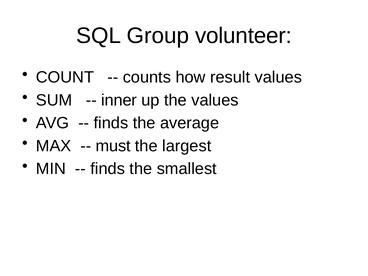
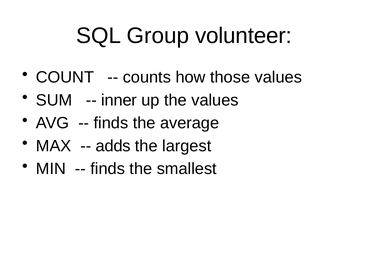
result: result -> those
must: must -> adds
